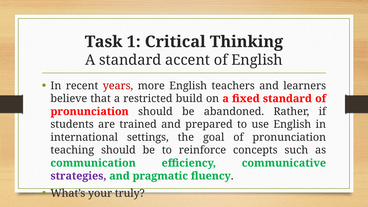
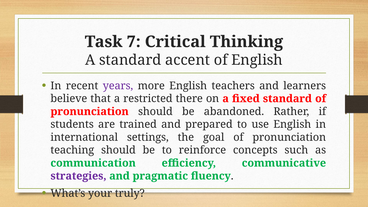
1: 1 -> 7
years colour: red -> purple
build: build -> there
